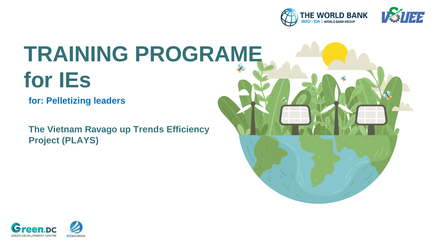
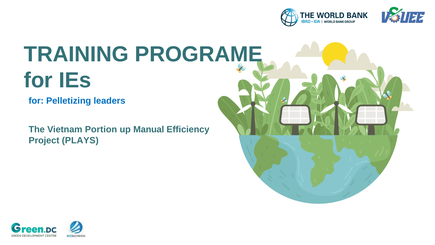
Ravago: Ravago -> Portion
Trends: Trends -> Manual
